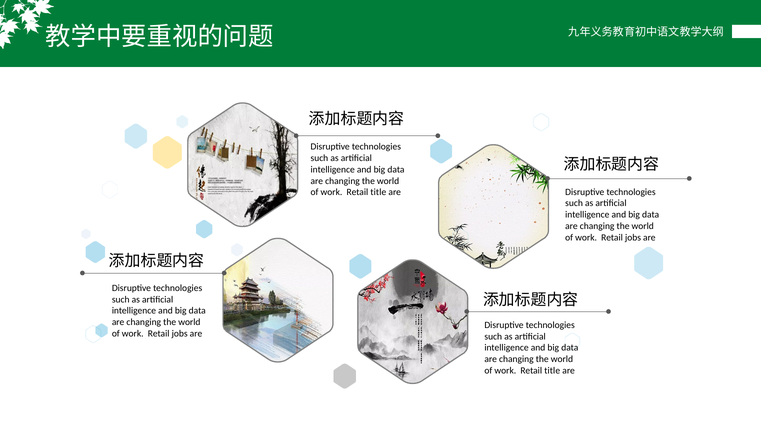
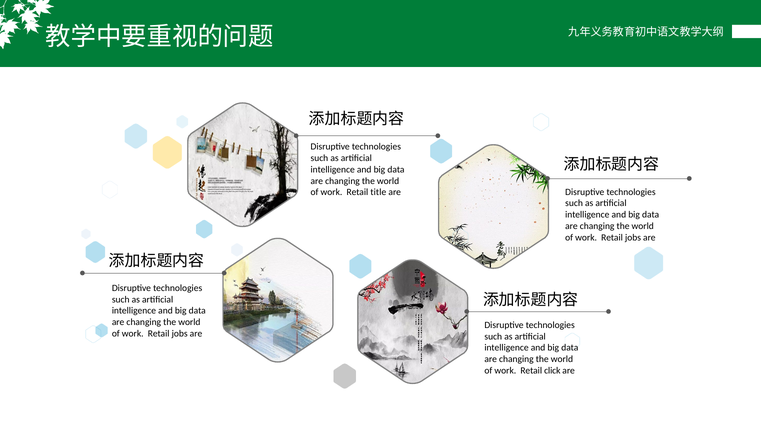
title at (552, 371): title -> click
